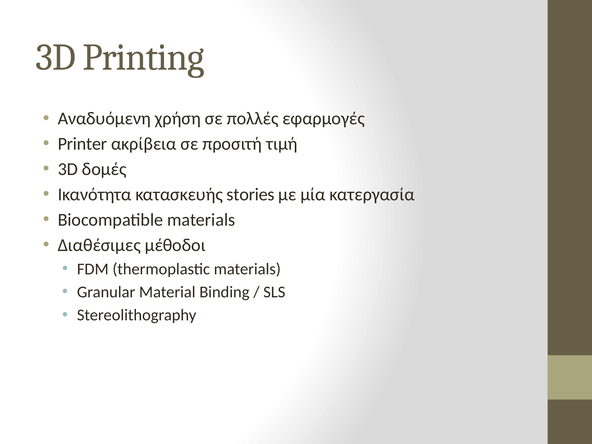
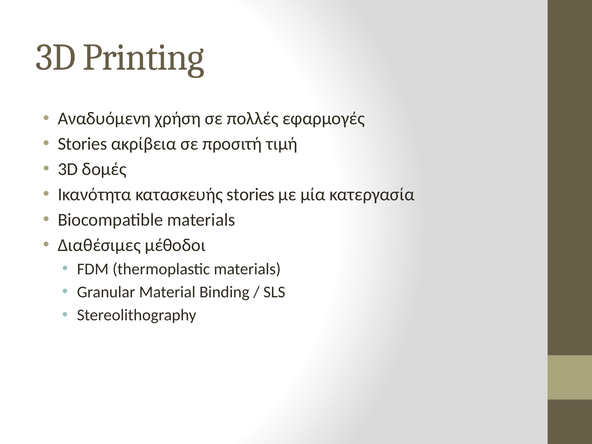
Printer at (82, 144): Printer -> Stories
